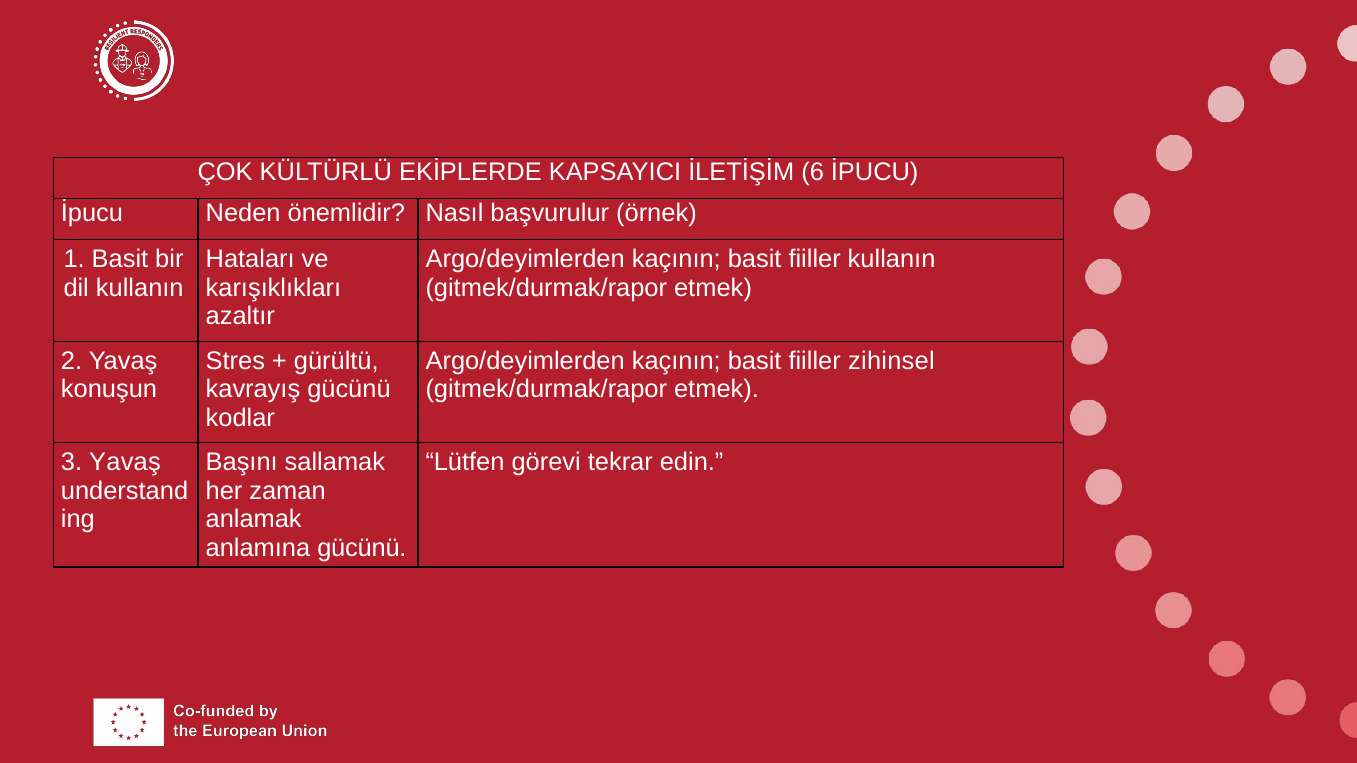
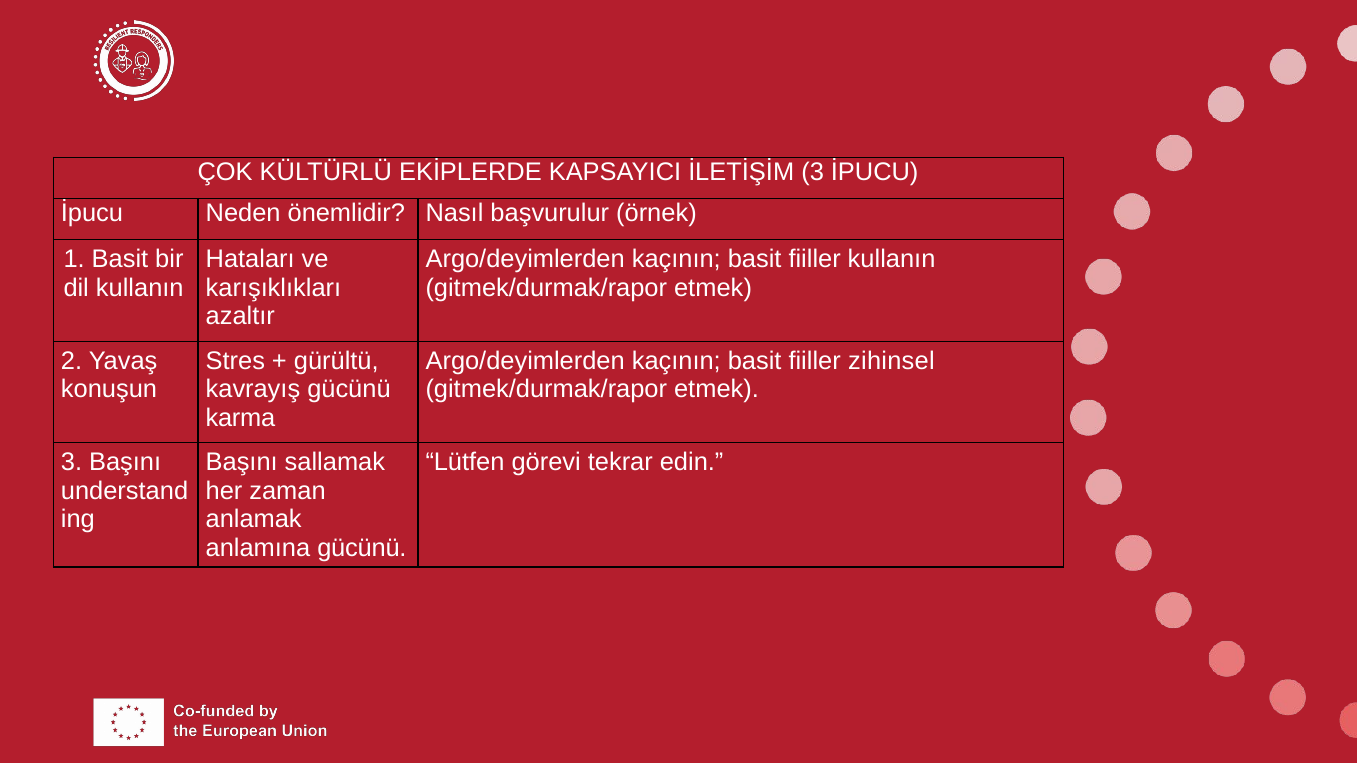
İLETİŞİM 6: 6 -> 3
kodlar: kodlar -> karma
3 Yavaş: Yavaş -> Başını
